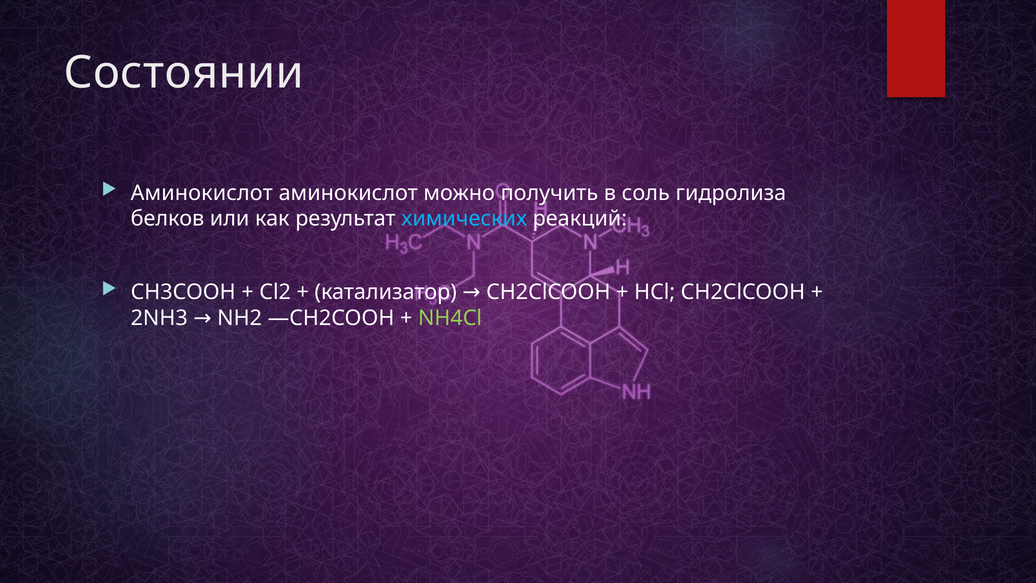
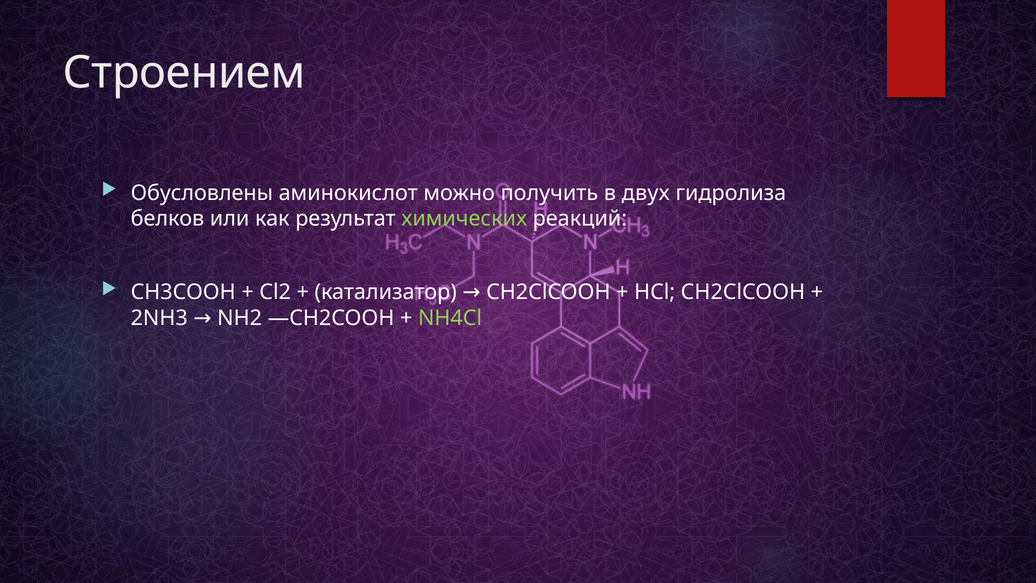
Состоянии: Состоянии -> Строением
Аминокислот at (202, 193): Аминокислот -> Обусловлены
соль: соль -> двух
химических colour: light blue -> light green
